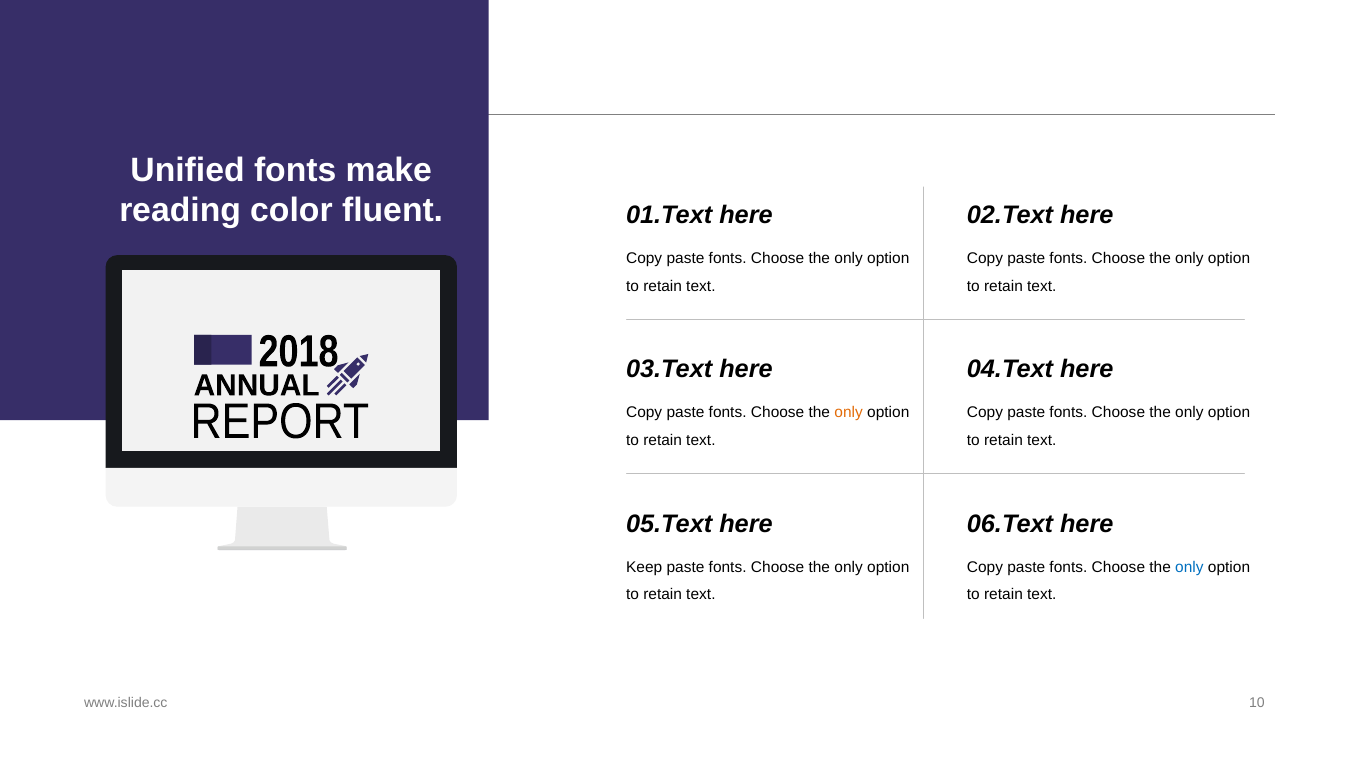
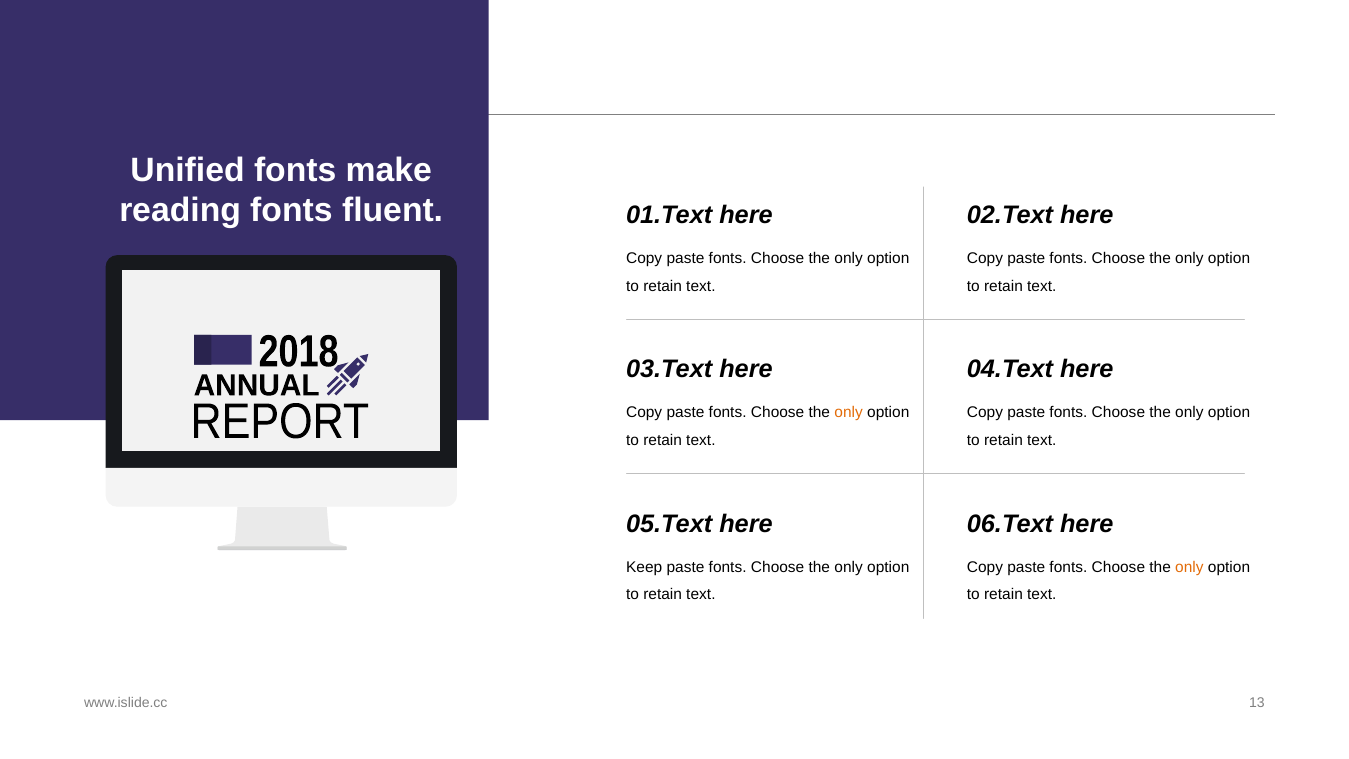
reading color: color -> fonts
only at (1189, 567) colour: blue -> orange
10: 10 -> 13
